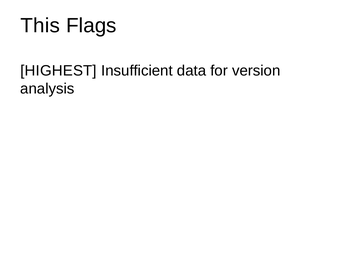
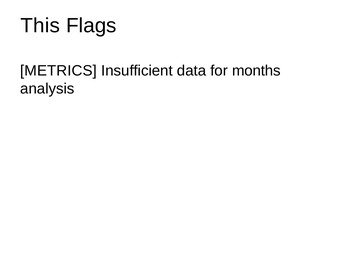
HIGHEST: HIGHEST -> METRICS
version: version -> months
